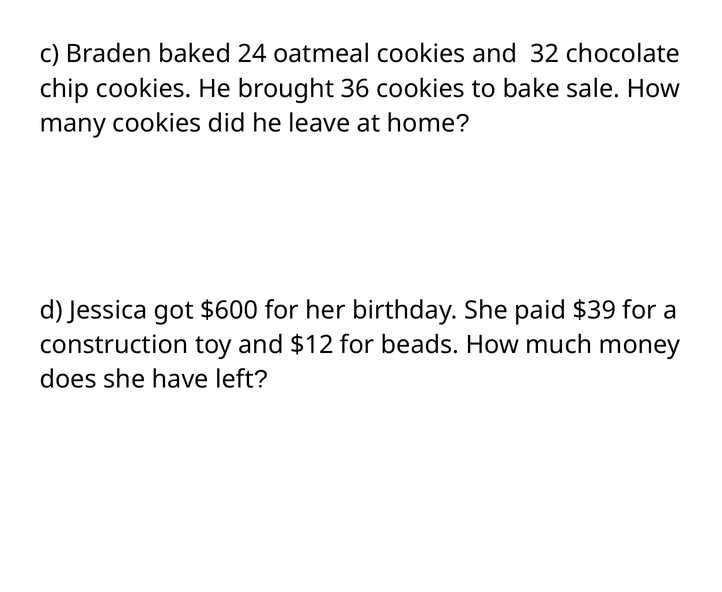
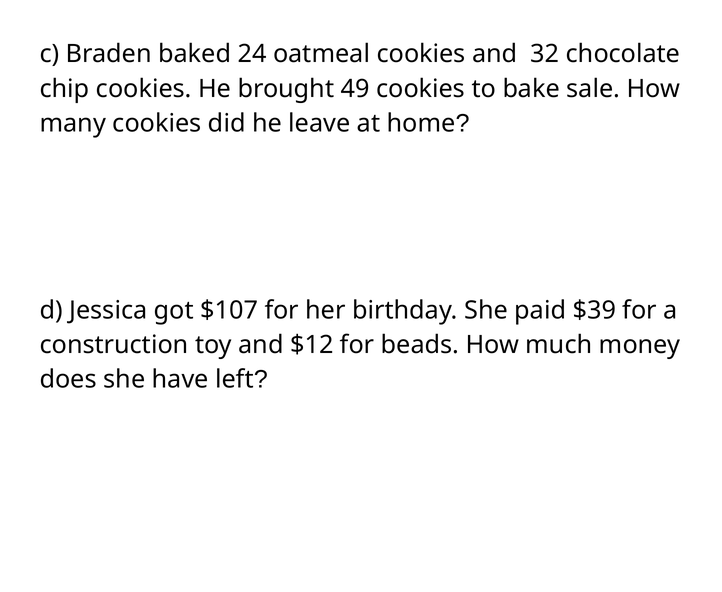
36: 36 -> 49
$600: $600 -> $107
